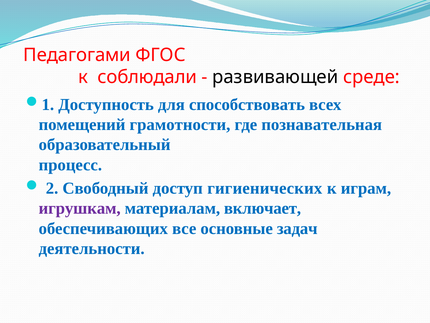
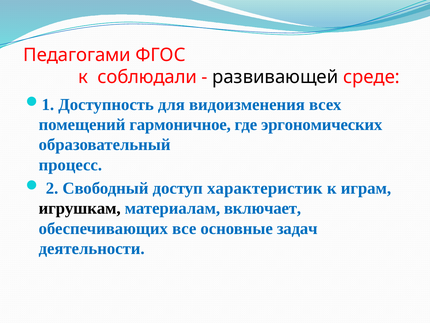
способствовать: способствовать -> видоизменения
грамотности: грамотности -> гармоничное
познавательная: познавательная -> эргономических
гигиенических: гигиенических -> характеристик
игрушкам colour: purple -> black
